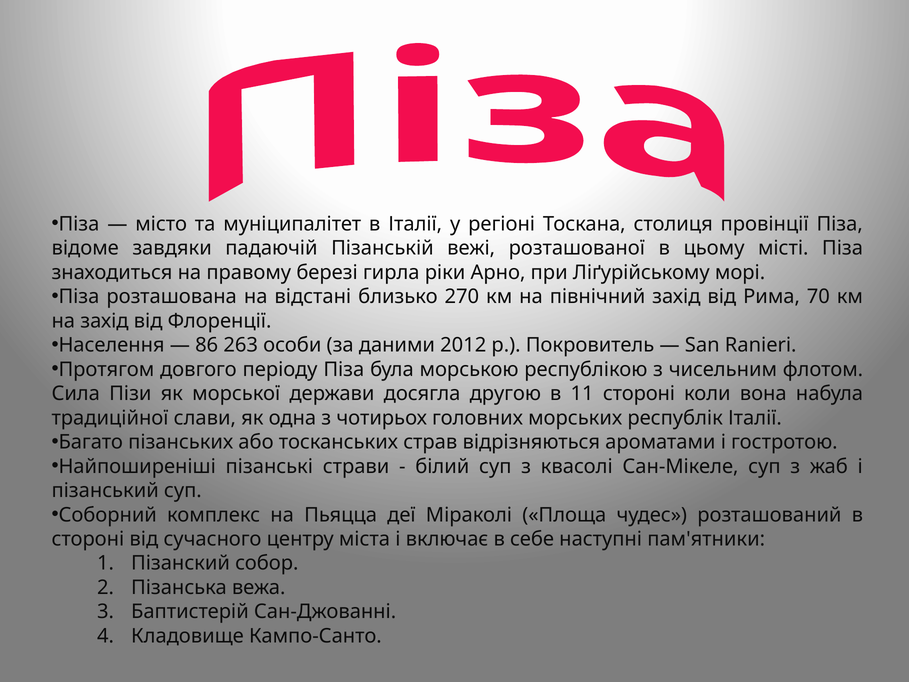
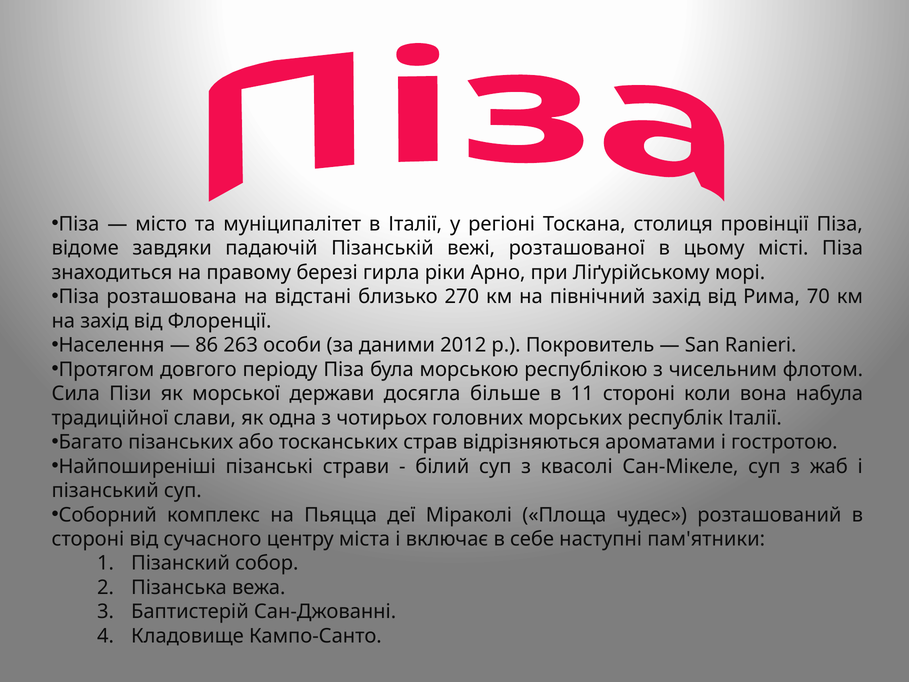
другою: другою -> більше
